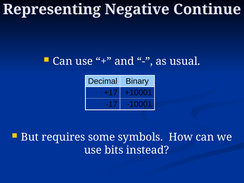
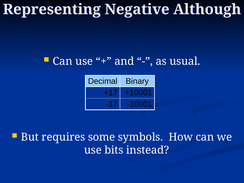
Continue: Continue -> Although
